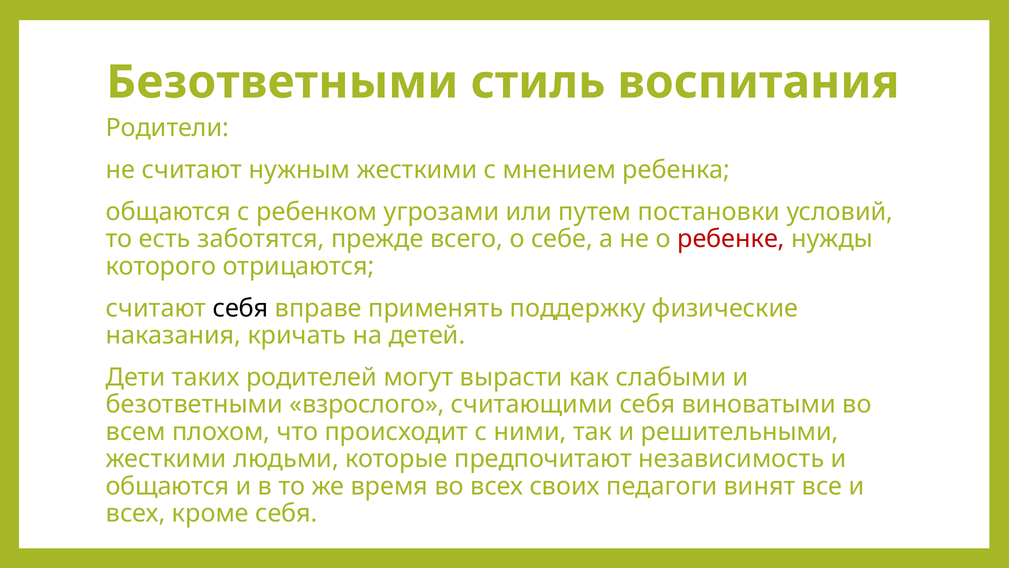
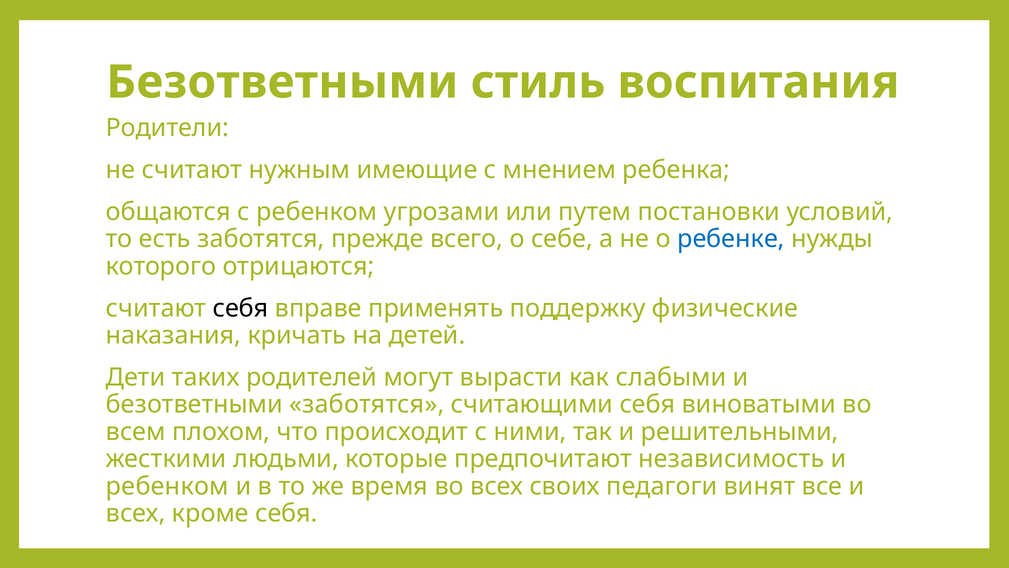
нужным жесткими: жесткими -> имеющие
ребенке colour: red -> blue
безответными взрослого: взрослого -> заботятся
общаются at (168, 486): общаются -> ребенком
